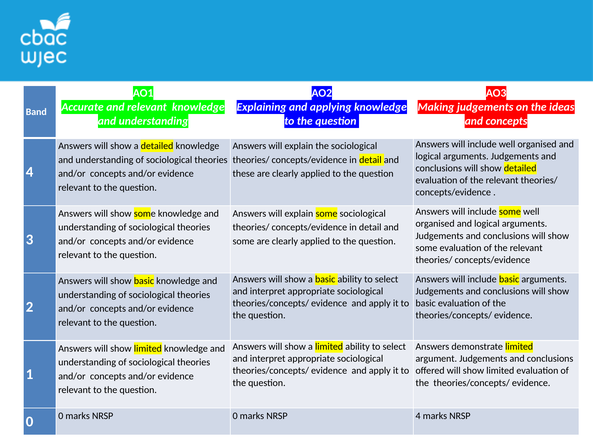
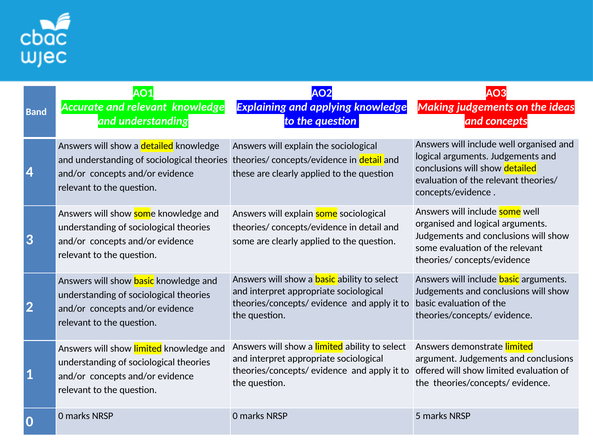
NRSP 4: 4 -> 5
